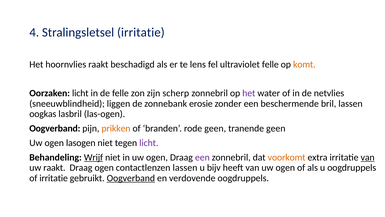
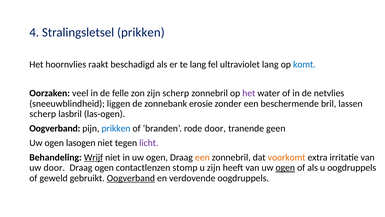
Stralingsletsel irritatie: irritatie -> prikken
te lens: lens -> lang
ultraviolet felle: felle -> lang
komt colour: orange -> blue
Oorzaken licht: licht -> veel
oogkas at (43, 114): oogkas -> scherp
prikken at (116, 128) colour: orange -> blue
rode geen: geen -> door
een at (202, 157) colour: purple -> orange
van at (368, 157) underline: present -> none
uw raakt: raakt -> door
contactlenzen lassen: lassen -> stomp
u bijv: bijv -> zijn
ogen at (285, 167) underline: none -> present
of irritatie: irritatie -> geweld
